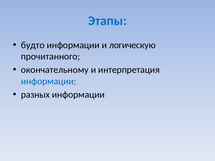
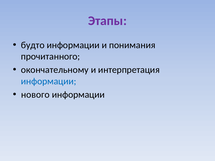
Этапы colour: blue -> purple
логическую: логическую -> понимания
разных: разных -> нового
